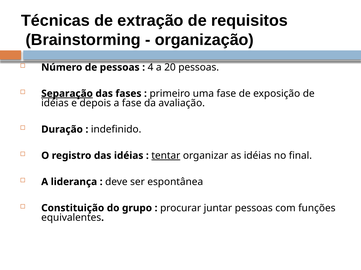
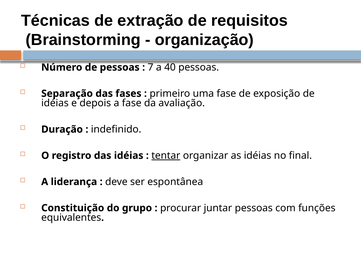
4: 4 -> 7
20: 20 -> 40
Separação underline: present -> none
